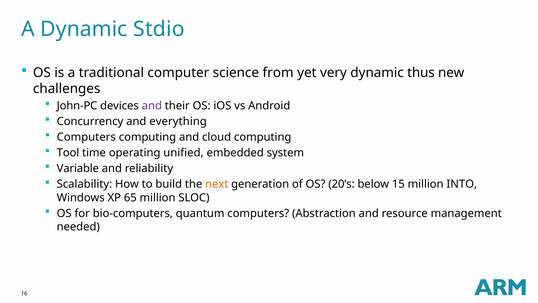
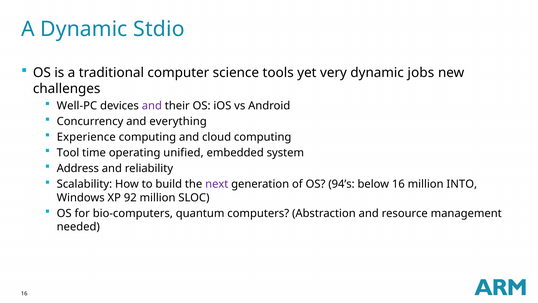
from: from -> tools
thus: thus -> jobs
John-PC: John-PC -> Well-PC
Computers at (86, 137): Computers -> Experience
Variable: Variable -> Address
next colour: orange -> purple
20’s: 20’s -> 94’s
below 15: 15 -> 16
65: 65 -> 92
